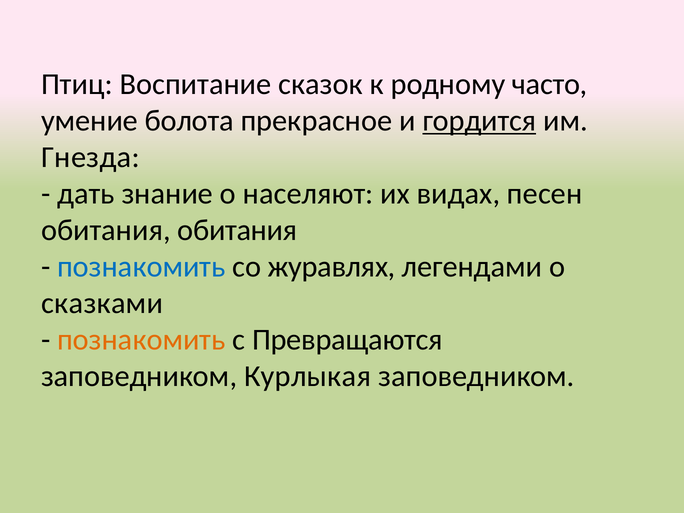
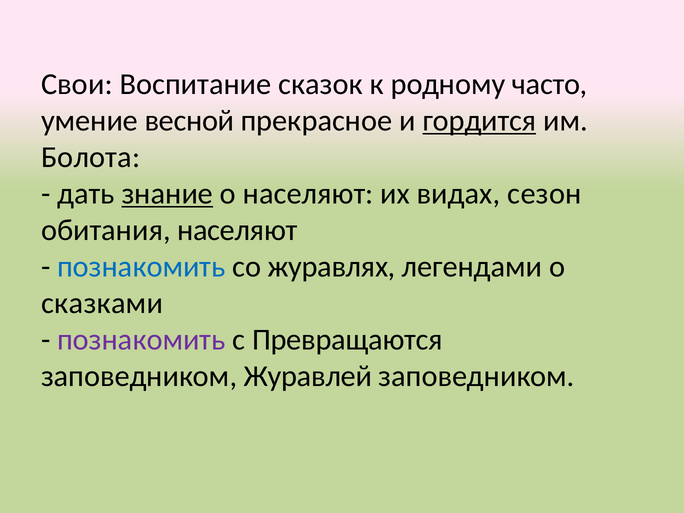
Птиц: Птиц -> Свои
болота: болота -> весной
Гнезда: Гнезда -> Болота
знание underline: none -> present
песен: песен -> сезон
обитания обитания: обитания -> населяют
познакомить at (141, 340) colour: orange -> purple
Курлыкая: Курлыкая -> Журавлей
